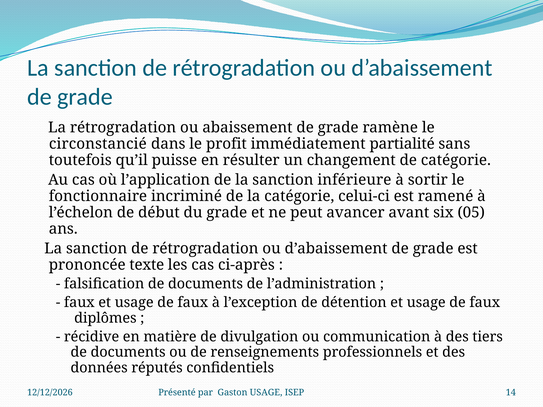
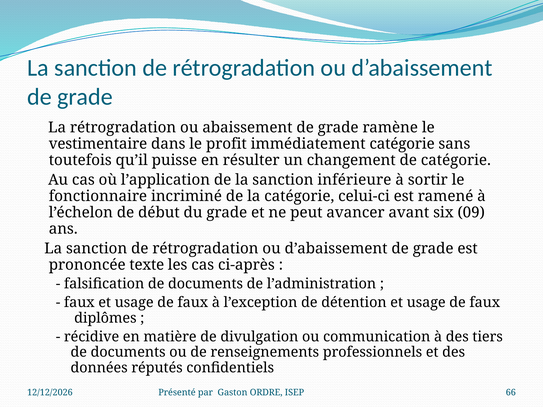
circonstancié: circonstancié -> vestimentaire
immédiatement partialité: partialité -> catégorie
05: 05 -> 09
Gaston USAGE: USAGE -> ORDRE
14: 14 -> 66
